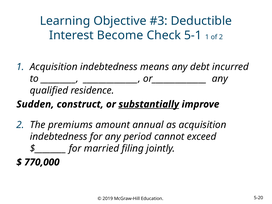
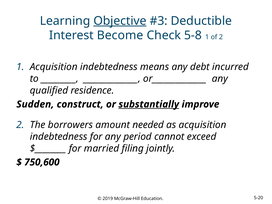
Objective underline: none -> present
5-1: 5-1 -> 5-8
premiums: premiums -> borrowers
annual: annual -> needed
770,000: 770,000 -> 750,600
